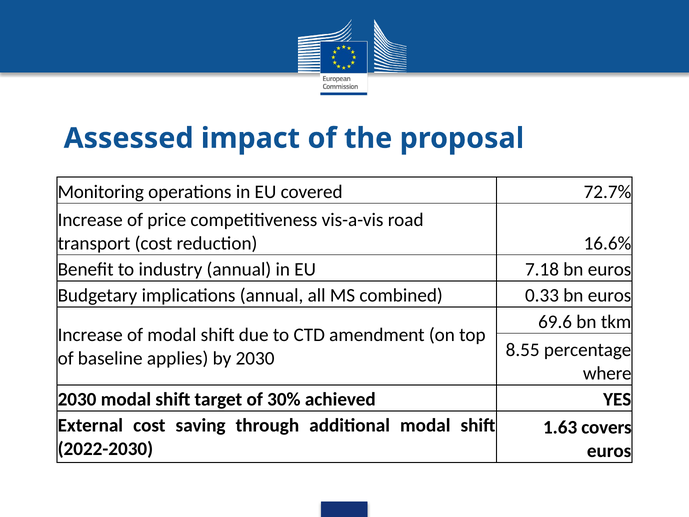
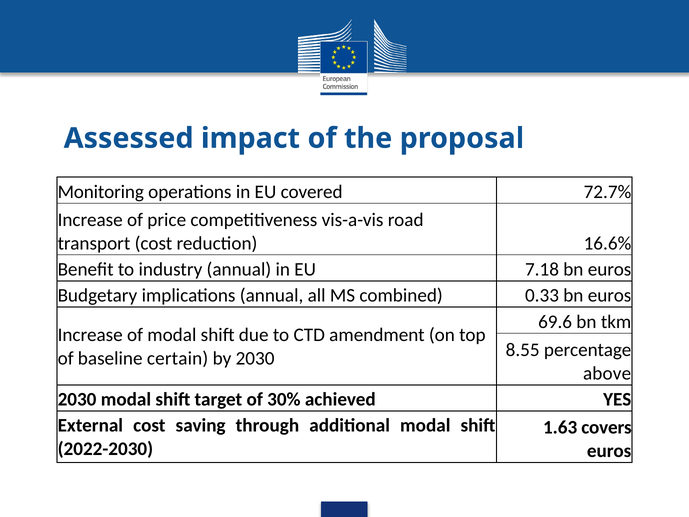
applies: applies -> certain
where: where -> above
